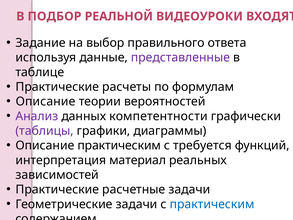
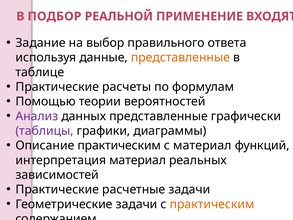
РЕАЛЬНОЙ ВИДЕОУРОКИ: ВИДЕОУРОКИ -> ПРИМЕНЕНИЕ
представленные at (180, 57) colour: purple -> orange
Описание at (46, 101): Описание -> Помощью
данных компетентности: компетентности -> представленные
с требуется: требуется -> материал
практическим at (212, 204) colour: blue -> orange
